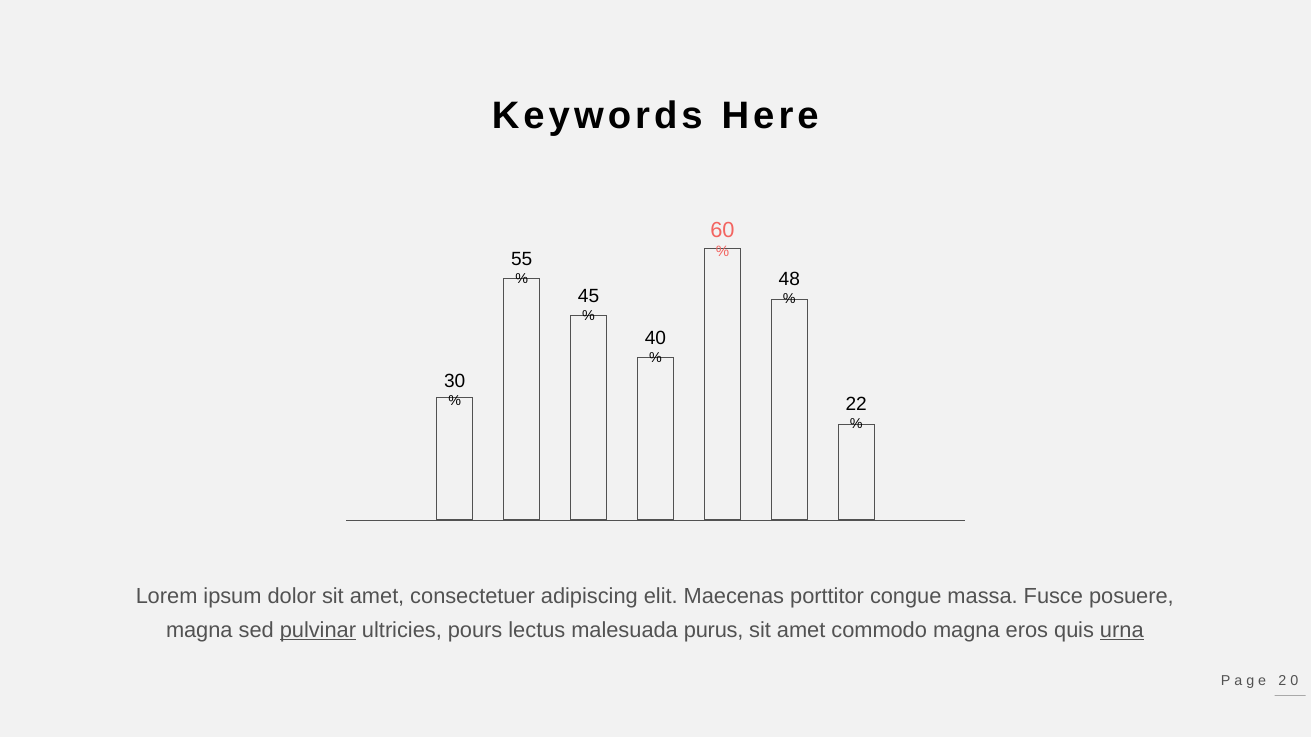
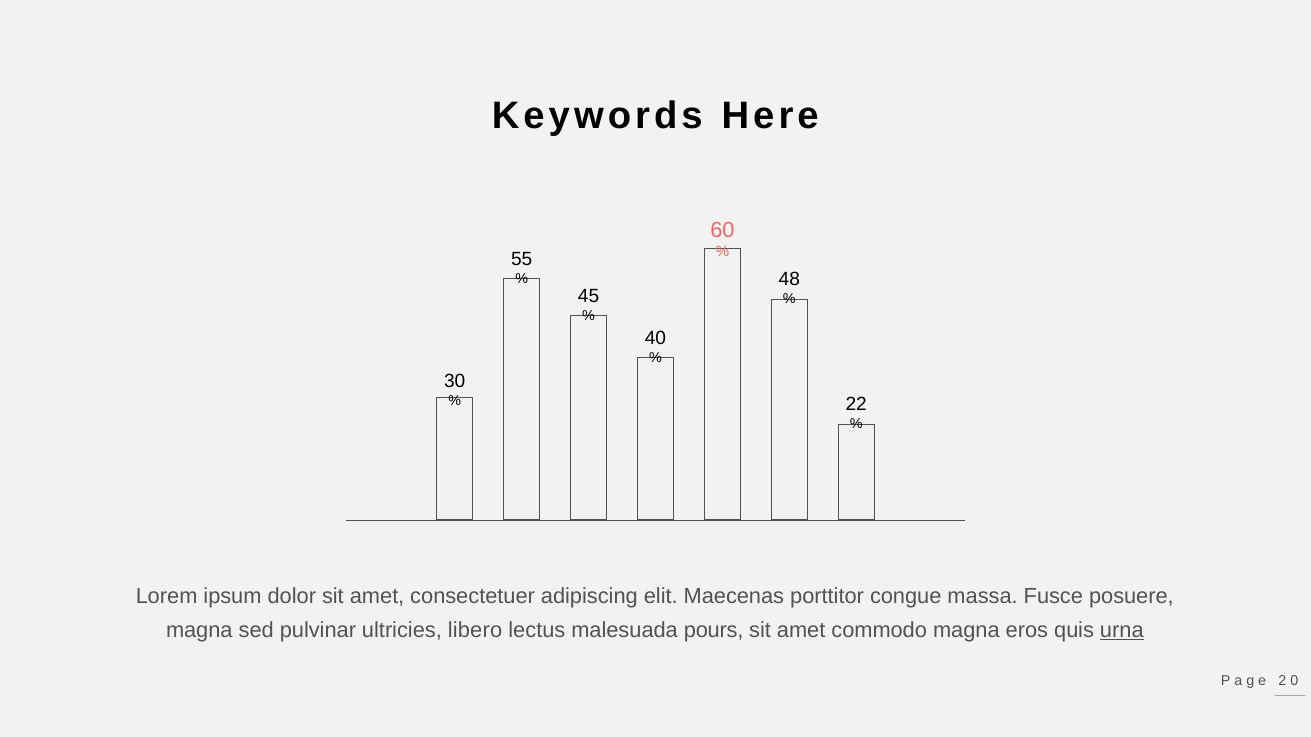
pulvinar underline: present -> none
pours: pours -> libero
purus: purus -> pours
